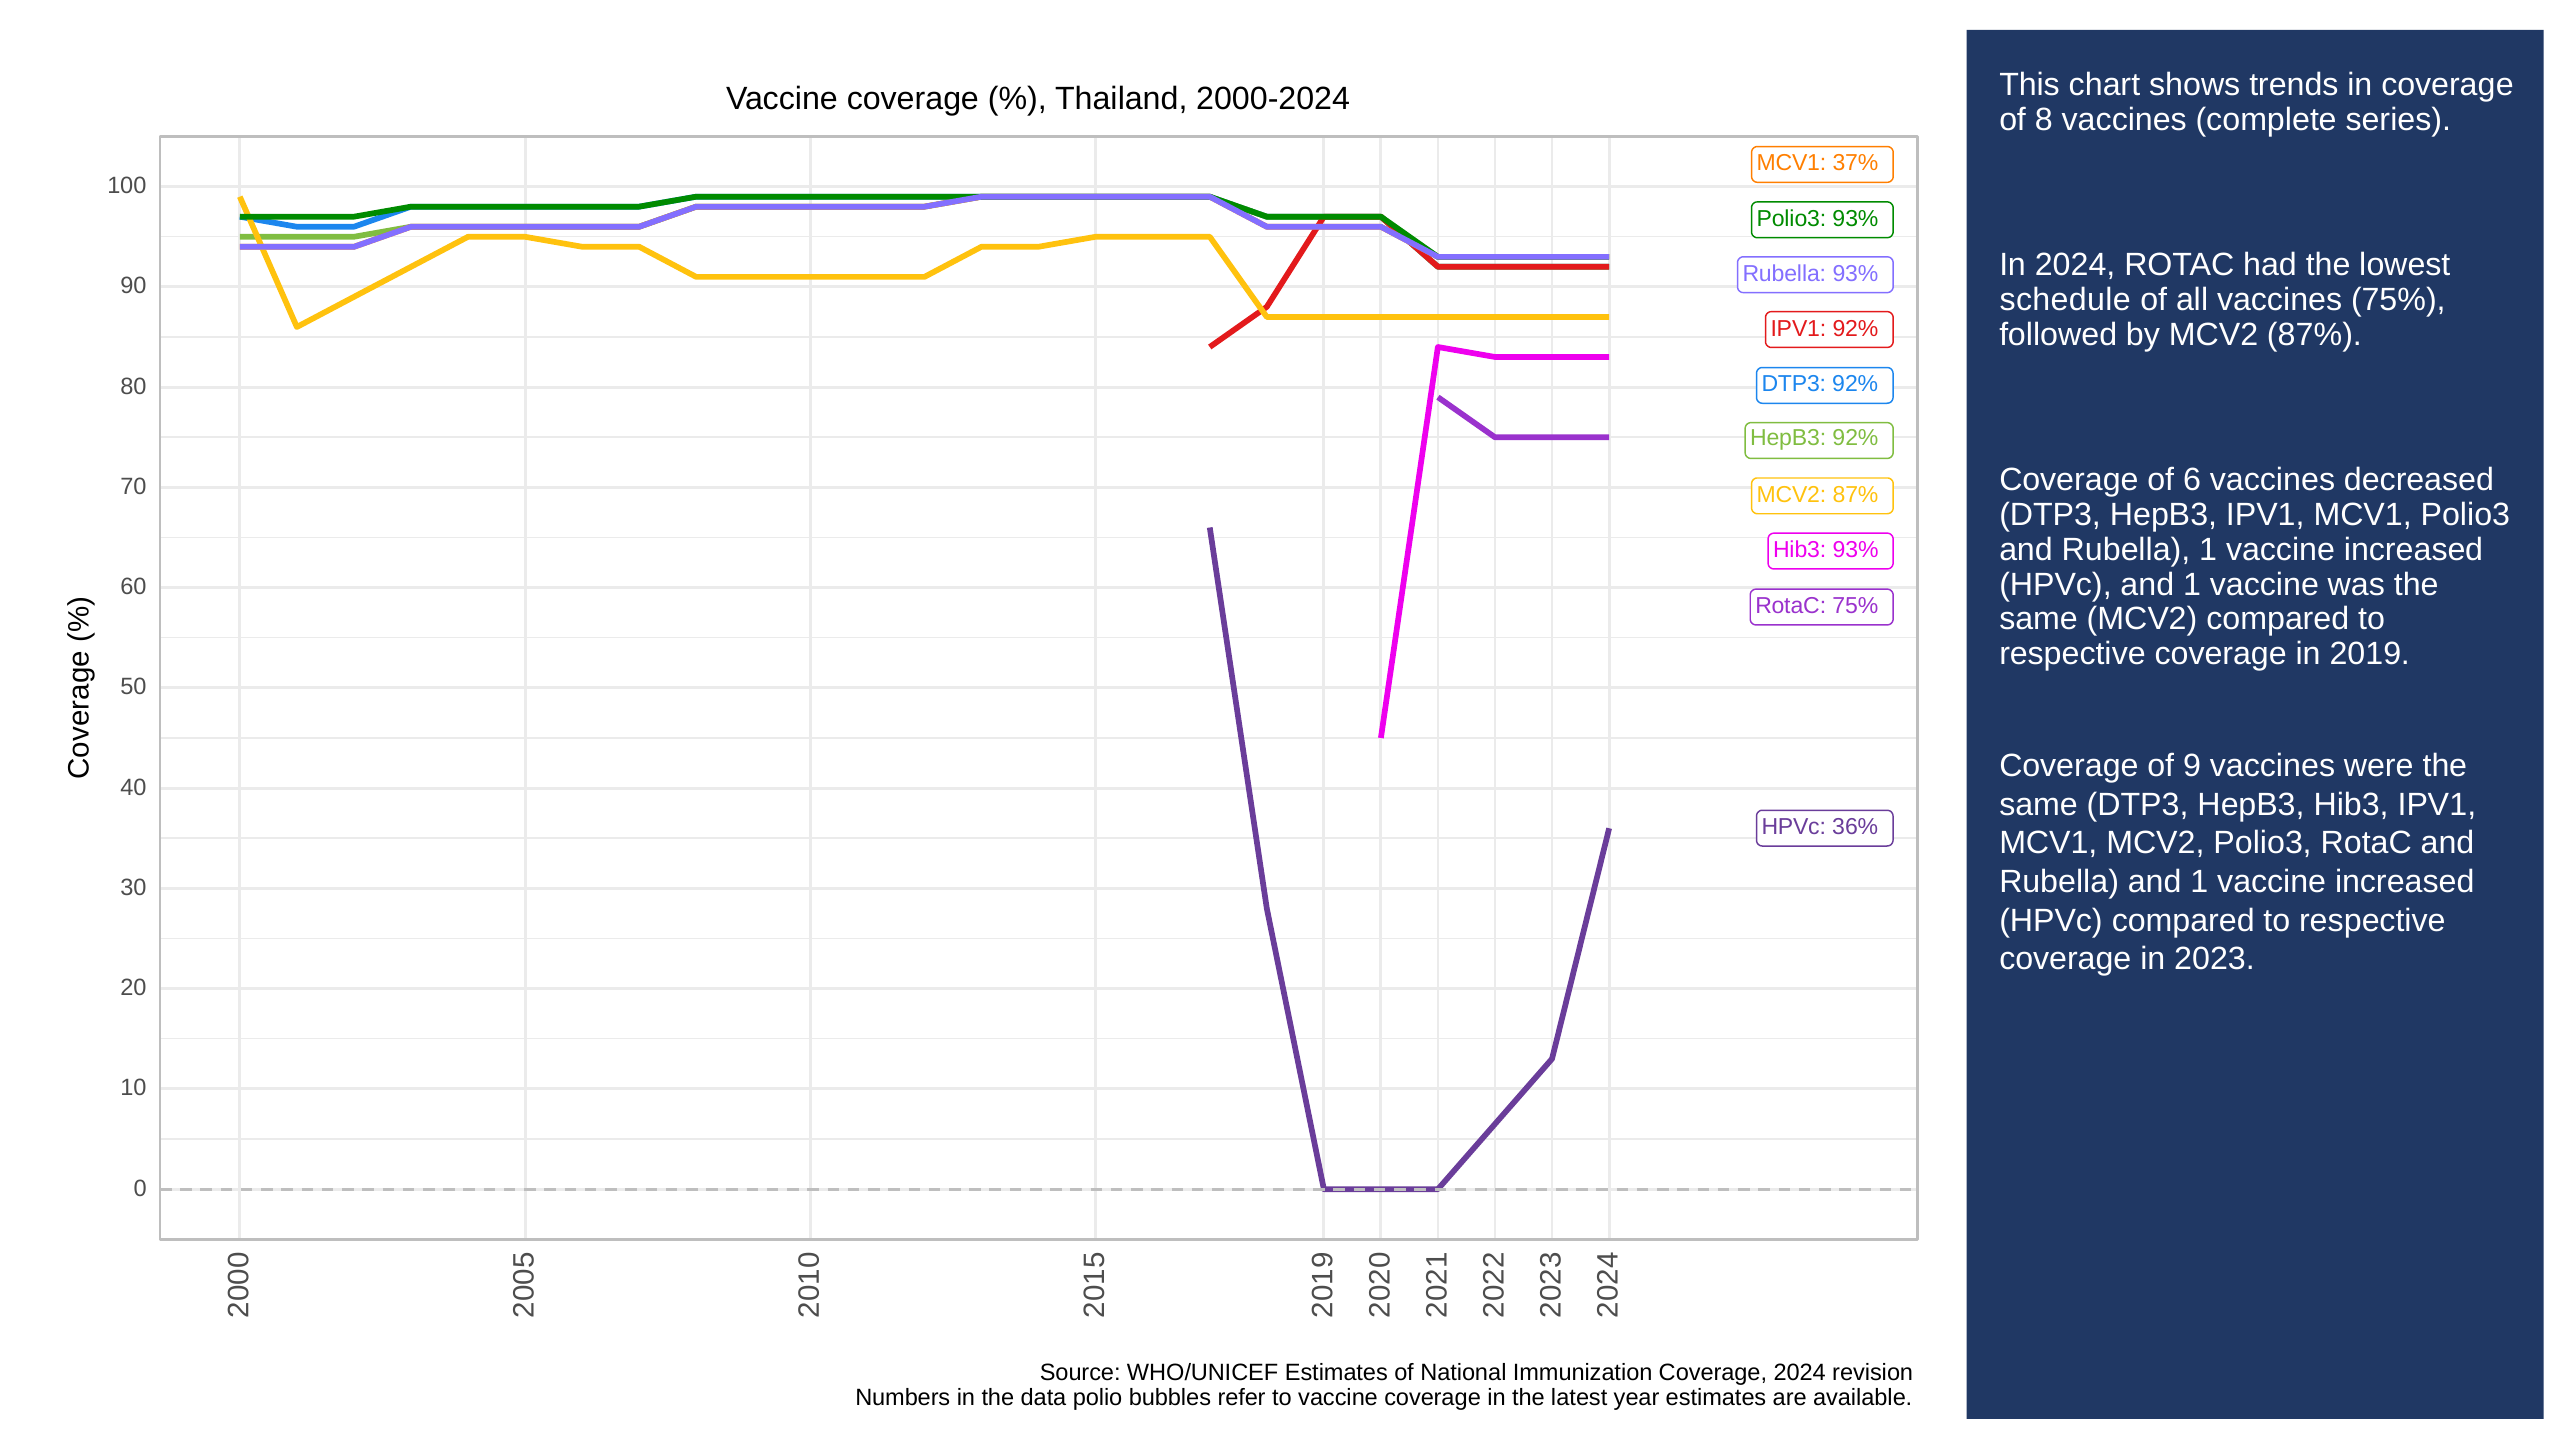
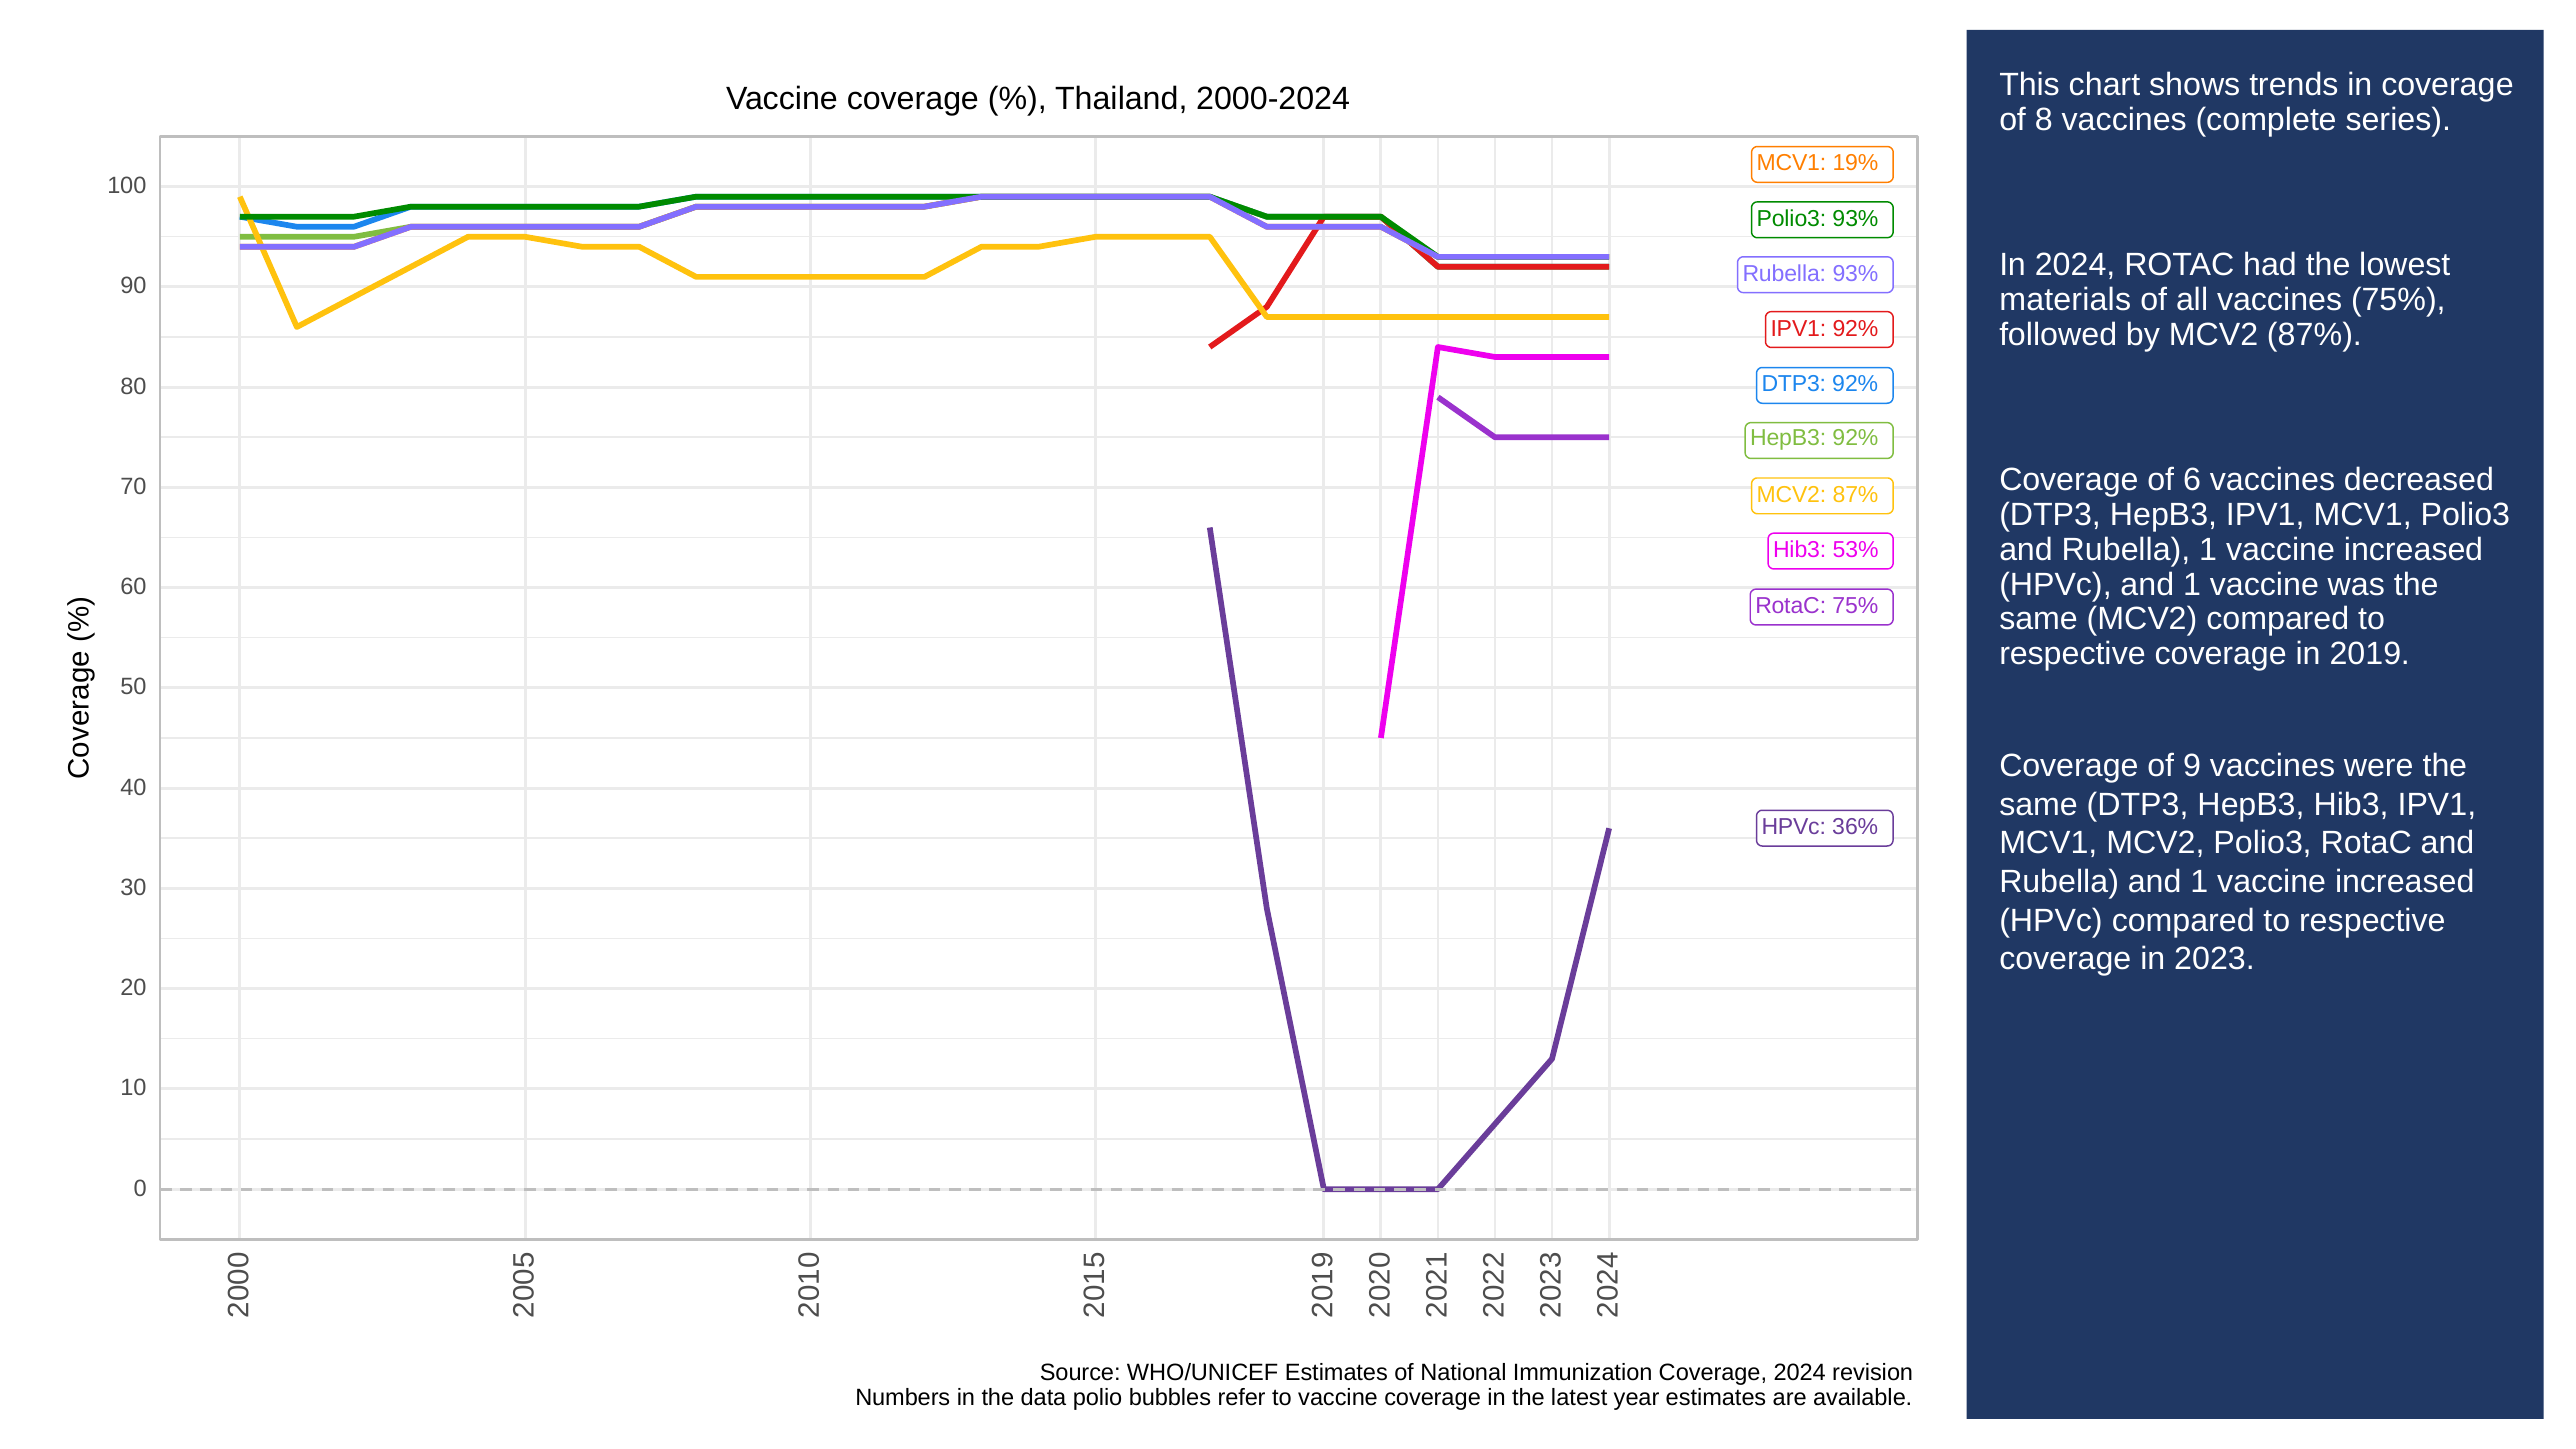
37%: 37% -> 19%
schedule: schedule -> materials
Hib3 93%: 93% -> 53%
